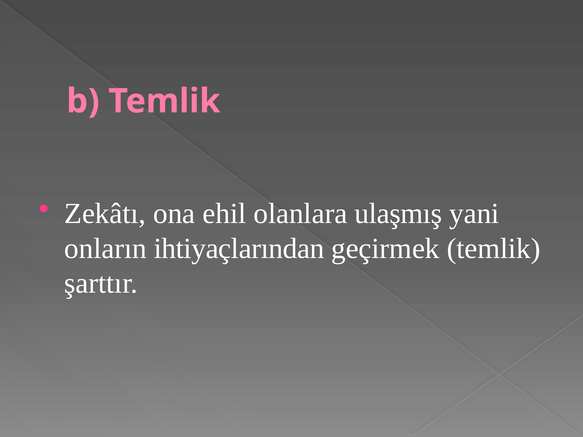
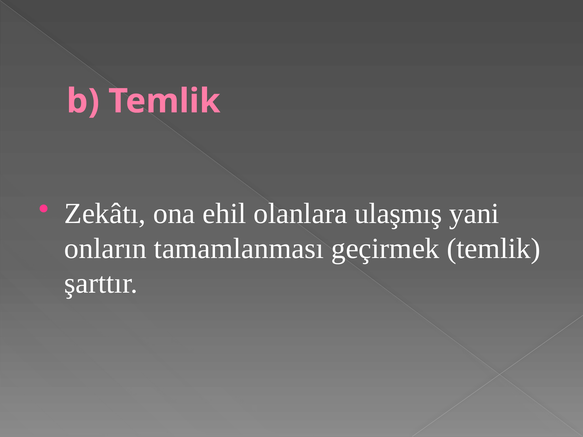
ihtiyaçlarından: ihtiyaçlarından -> tamamlanması
